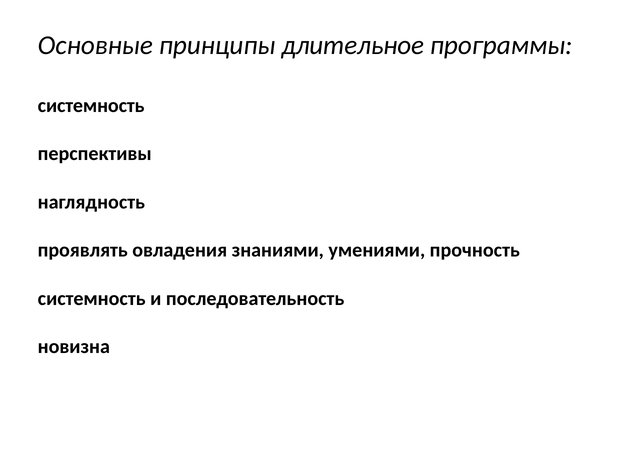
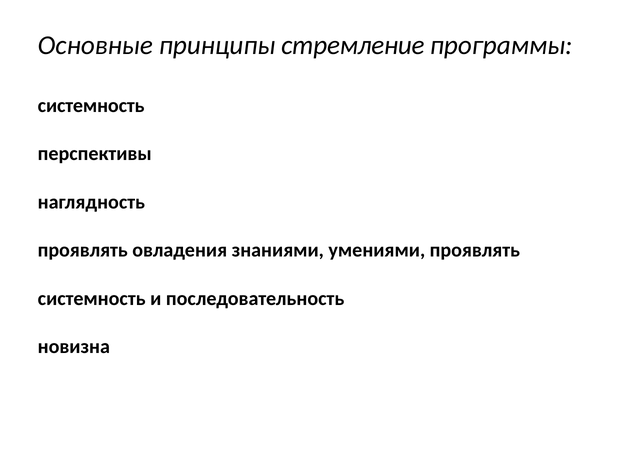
длительное: длительное -> стремление
умениями прочность: прочность -> проявлять
